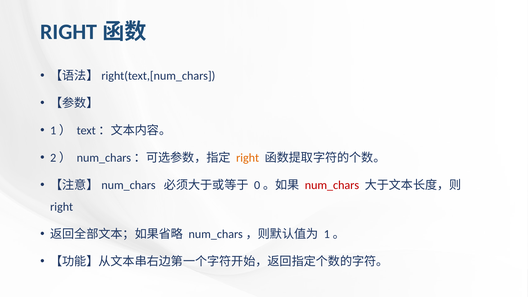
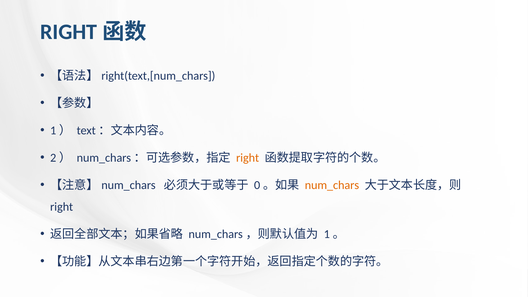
num_chars colour: red -> orange
